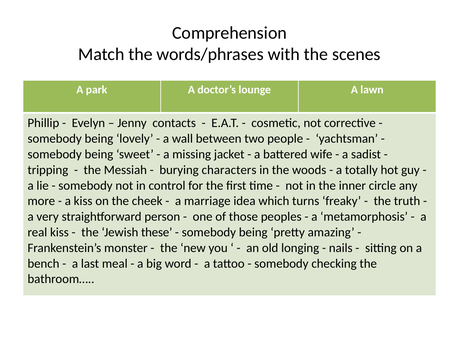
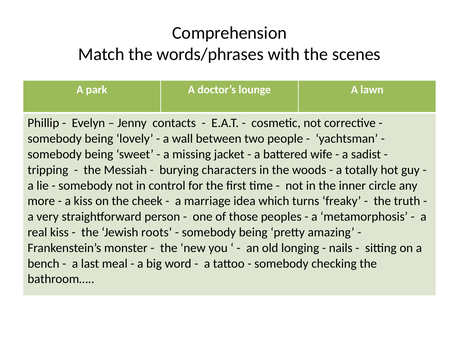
these: these -> roots
